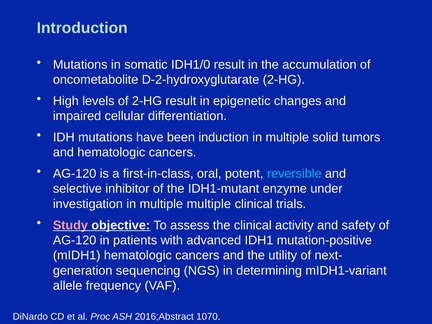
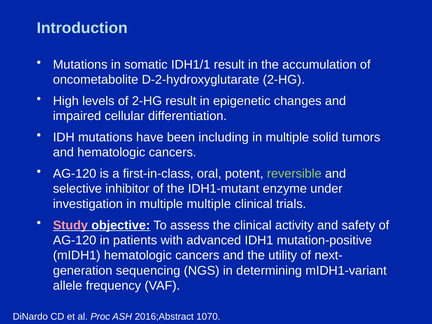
IDH1/0: IDH1/0 -> IDH1/1
induction: induction -> including
reversible colour: light blue -> light green
